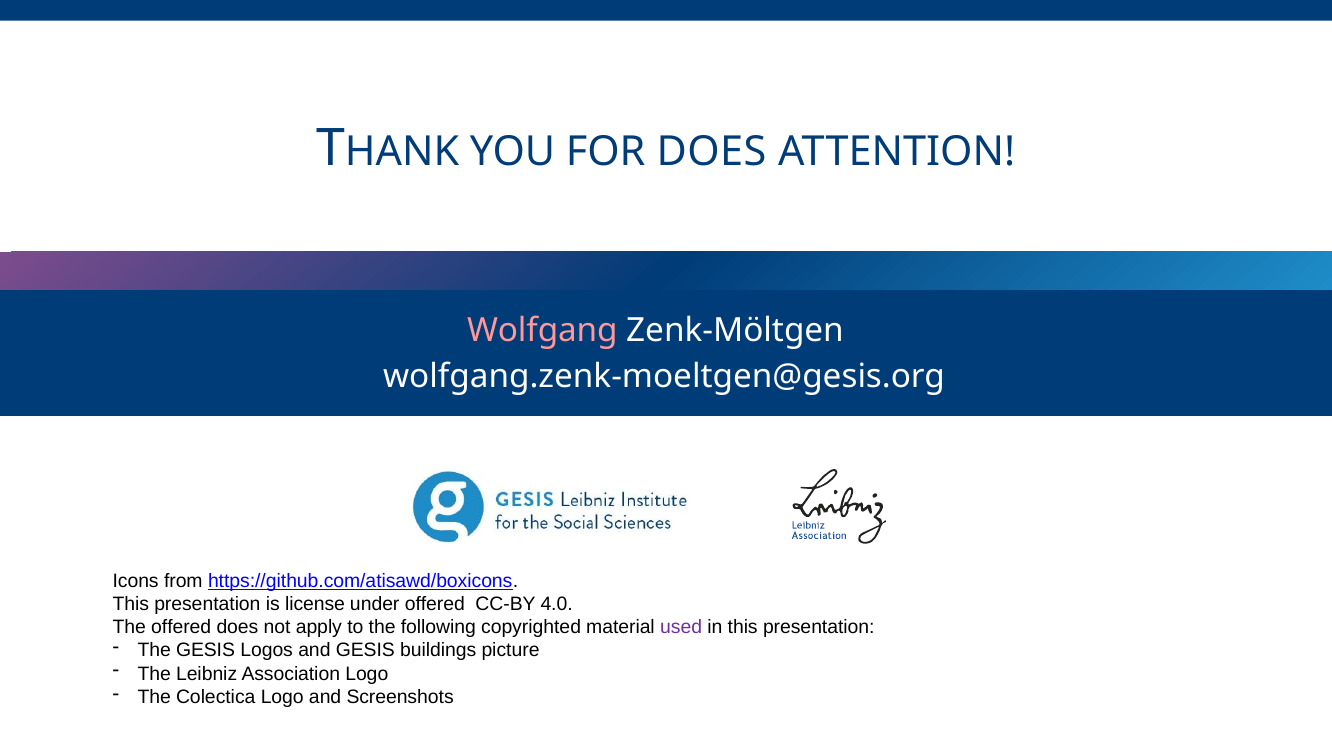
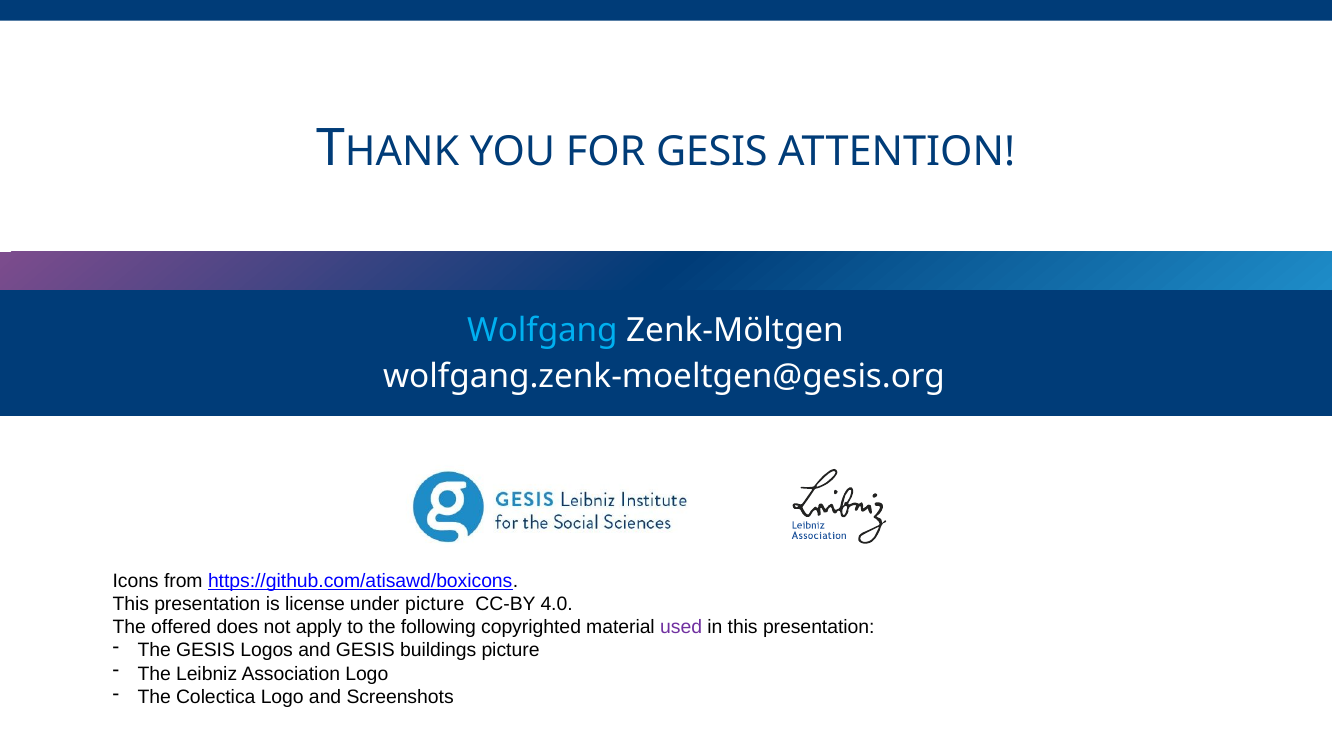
FOR DOES: DOES -> GESIS
Wolfgang colour: pink -> light blue
under offered: offered -> picture
